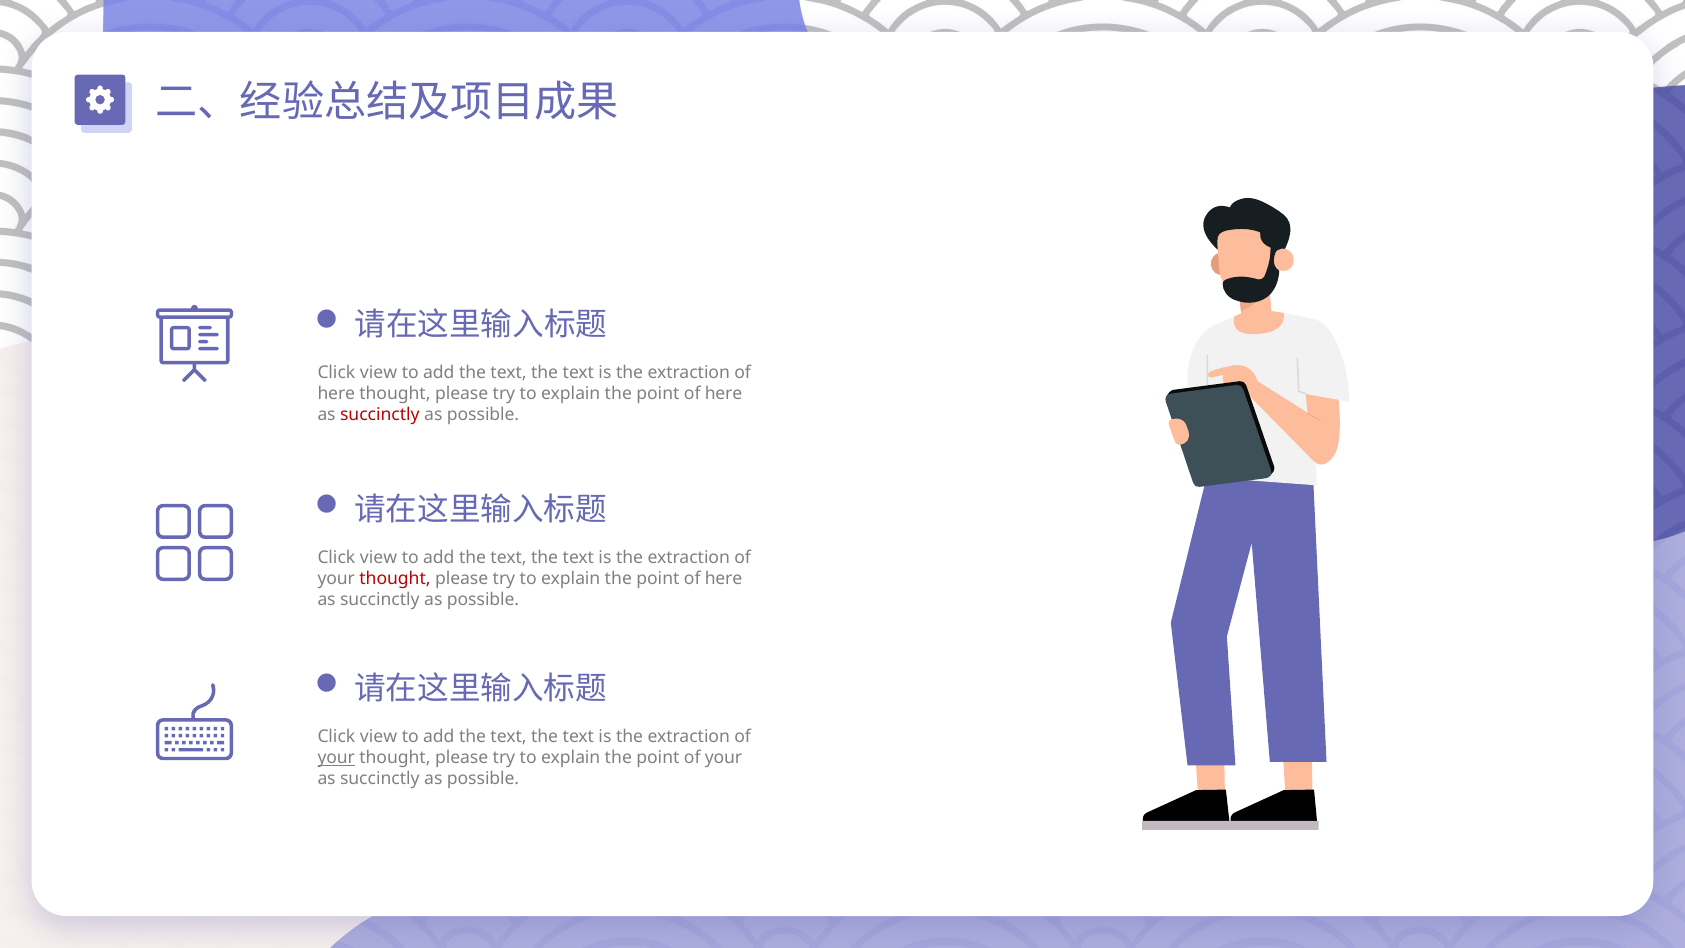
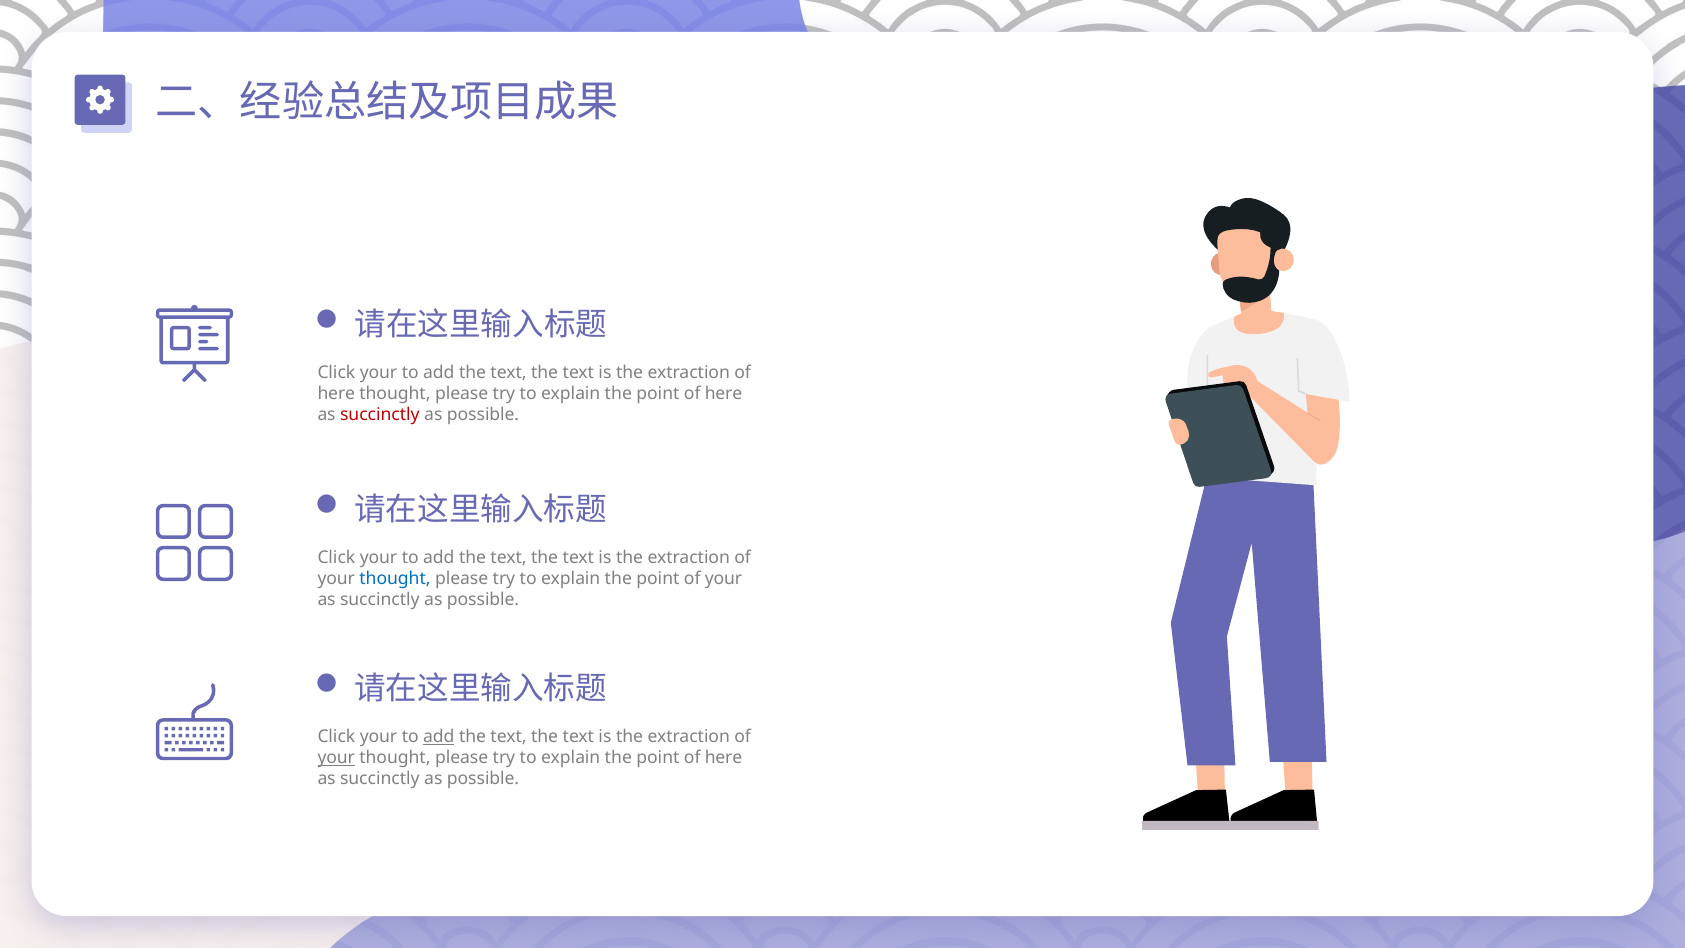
view at (378, 372): view -> your
view at (378, 557): view -> your
thought at (395, 579) colour: red -> blue
here at (723, 579): here -> your
view at (378, 737): view -> your
add at (439, 737) underline: none -> present
your at (723, 758): your -> here
